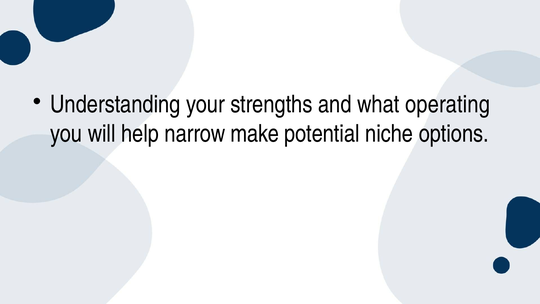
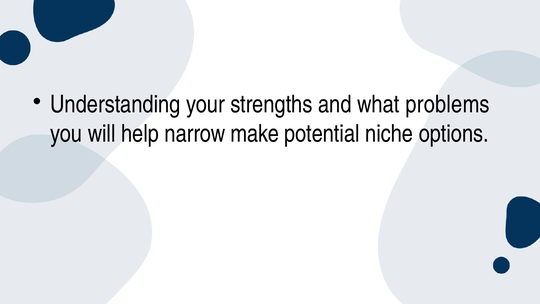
operating: operating -> problems
